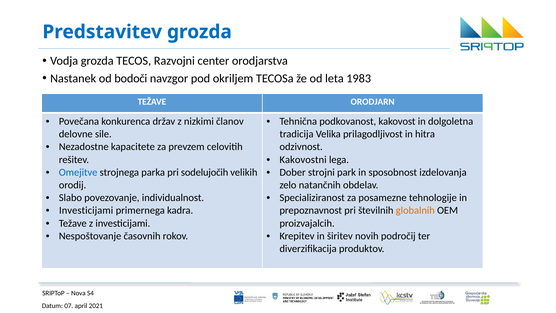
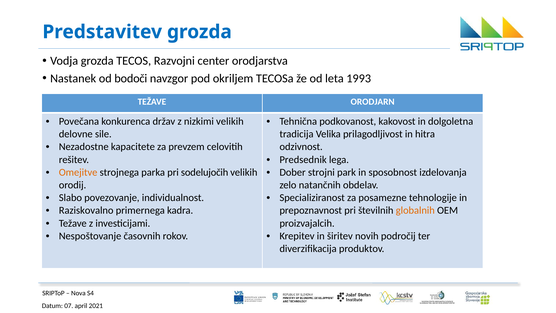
1983: 1983 -> 1993
nizkimi članov: članov -> velikih
Kakovostni: Kakovostni -> Predsednik
Omejitve colour: blue -> orange
Investicijami at (86, 210): Investicijami -> Raziskovalno
